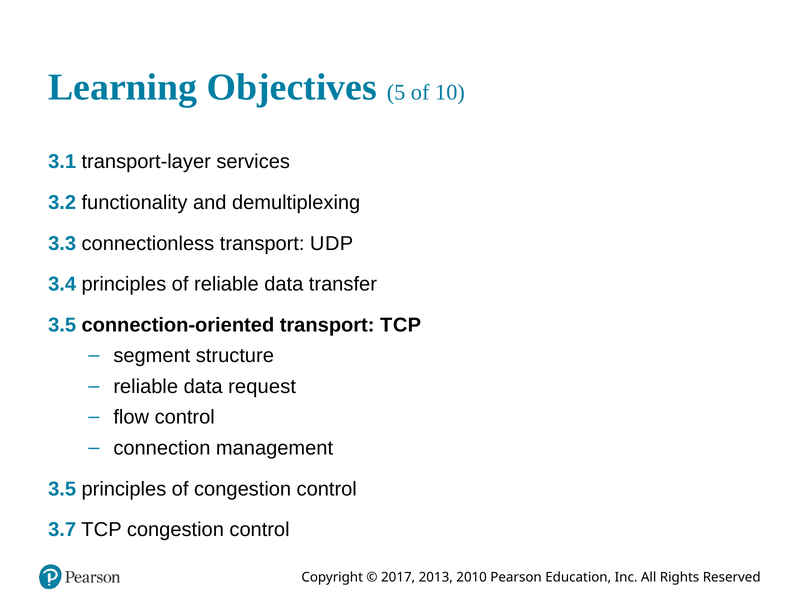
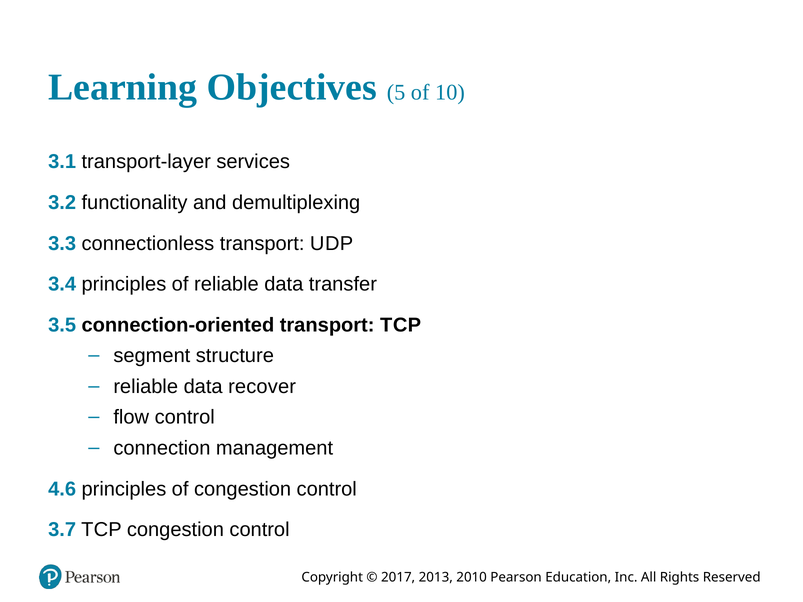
request: request -> recover
3.5 at (62, 489): 3.5 -> 4.6
